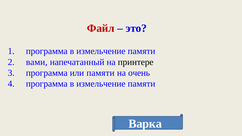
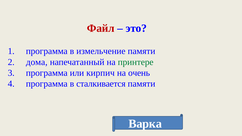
вами: вами -> дома
принтере colour: black -> green
или памяти: памяти -> кирпич
измельчение at (101, 84): измельчение -> сталкивается
